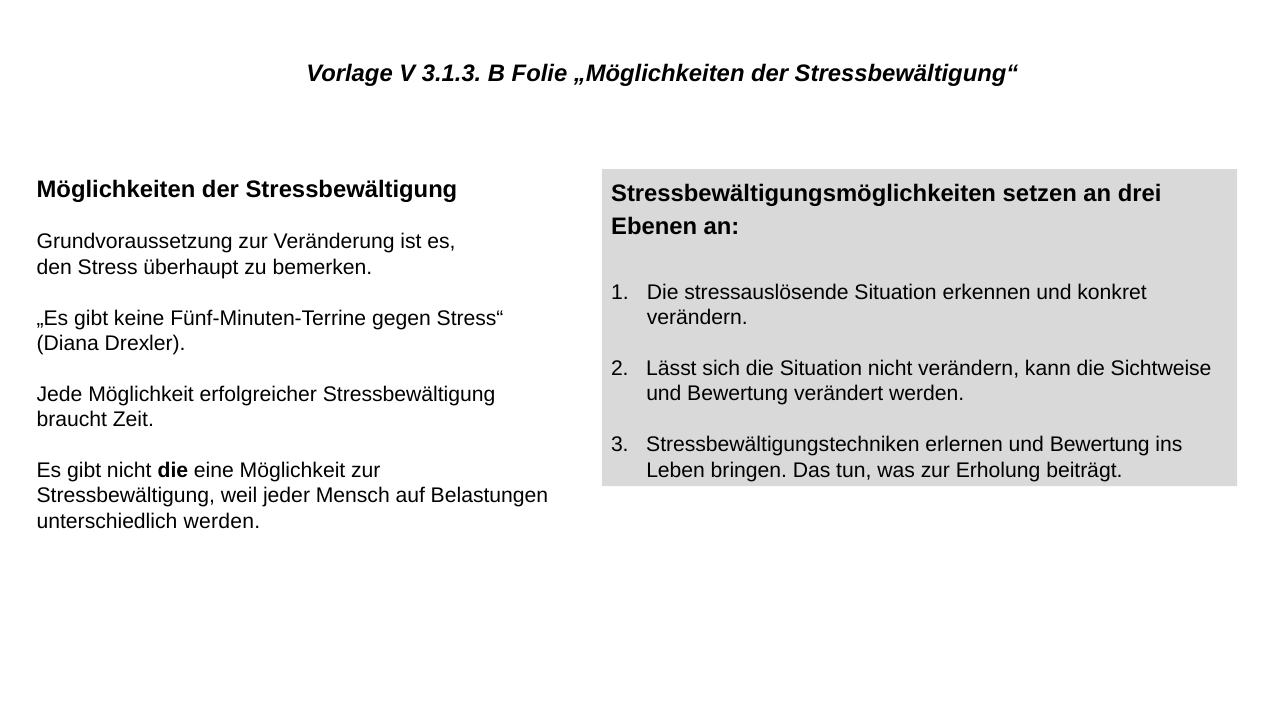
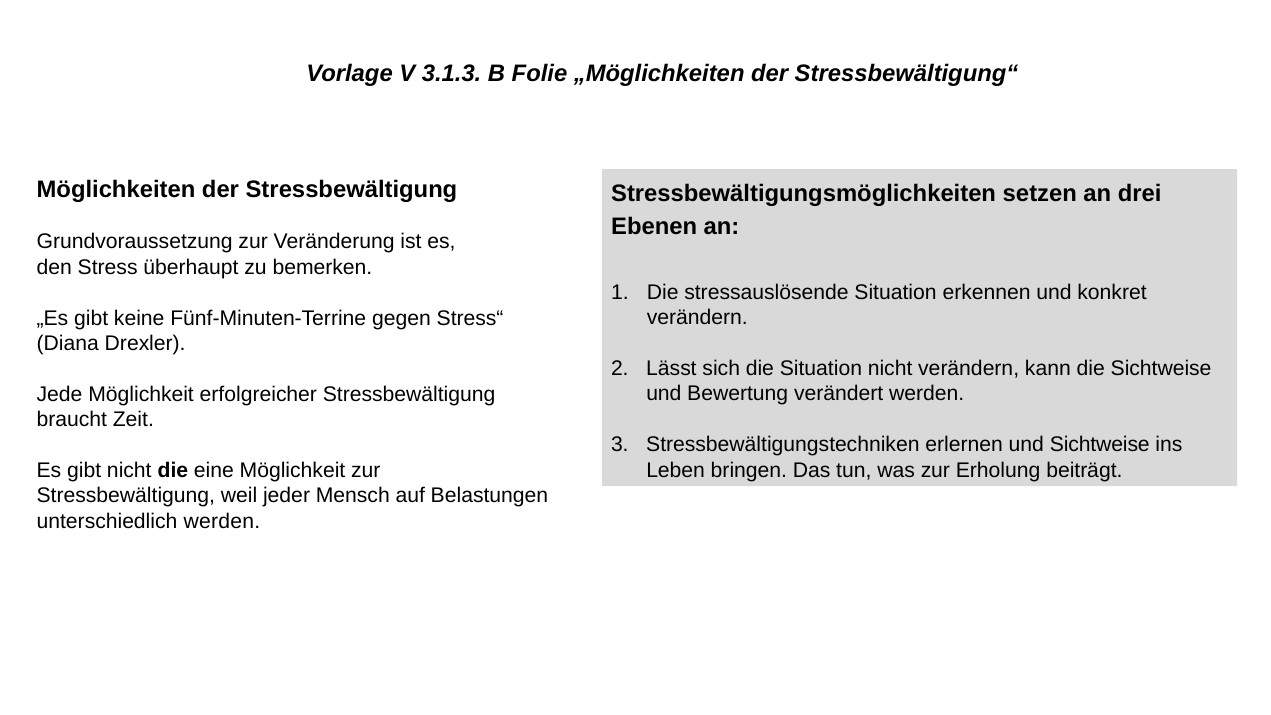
erlernen und Bewertung: Bewertung -> Sichtweise
